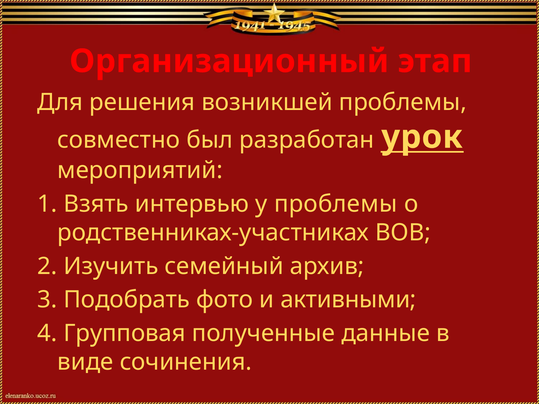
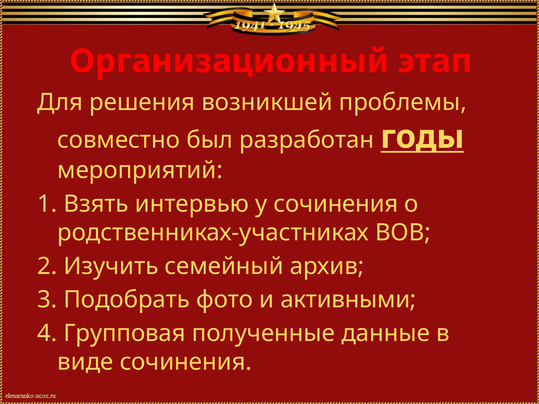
урок: урок -> годы
у проблемы: проблемы -> сочинения
